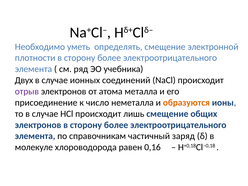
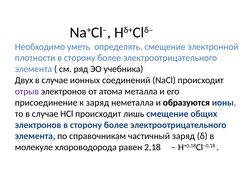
к число: число -> заряд
образуются colour: orange -> black
0,16: 0,16 -> 2,18
